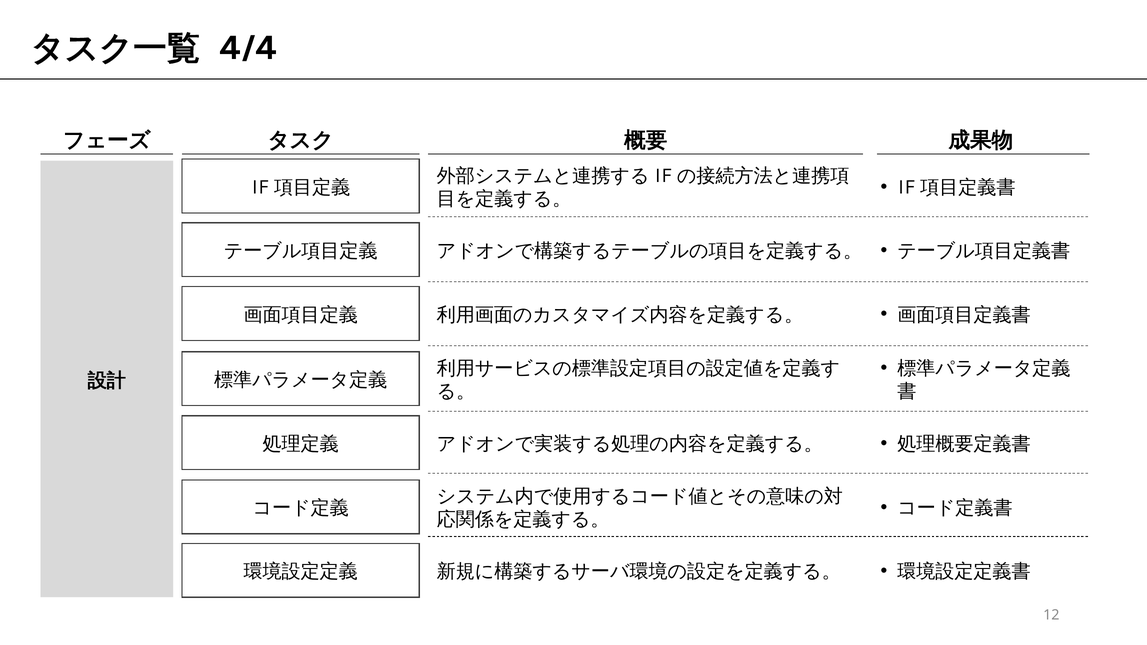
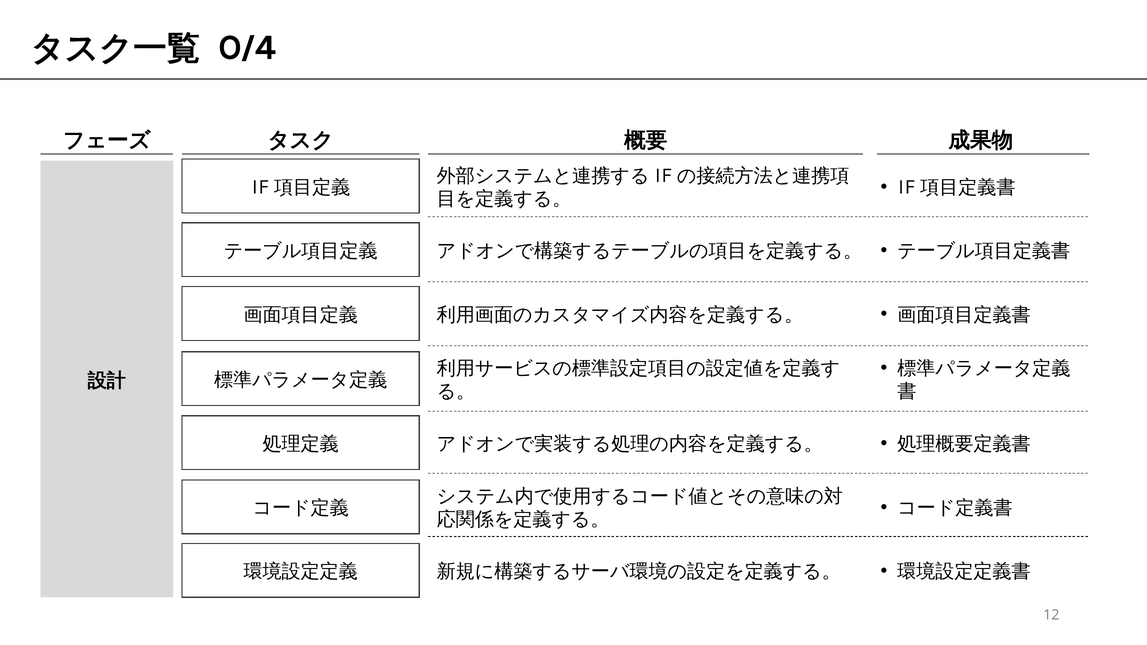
4/4: 4/4 -> 0/4
